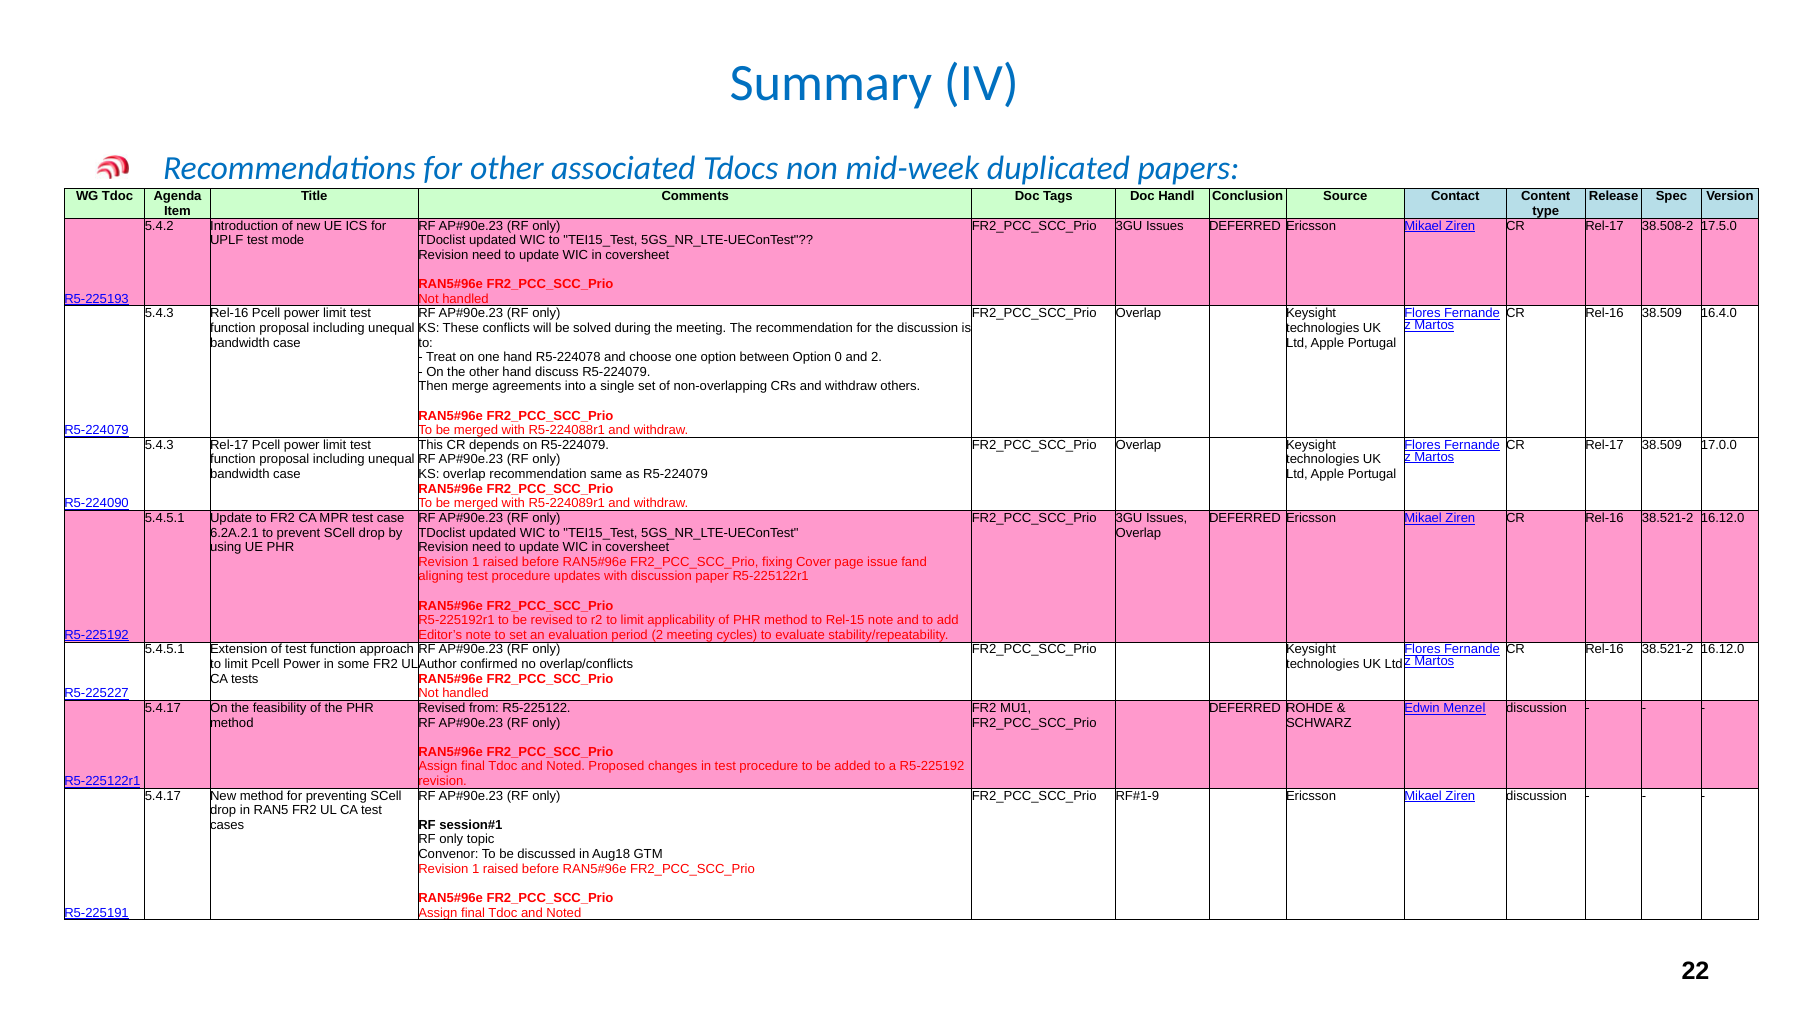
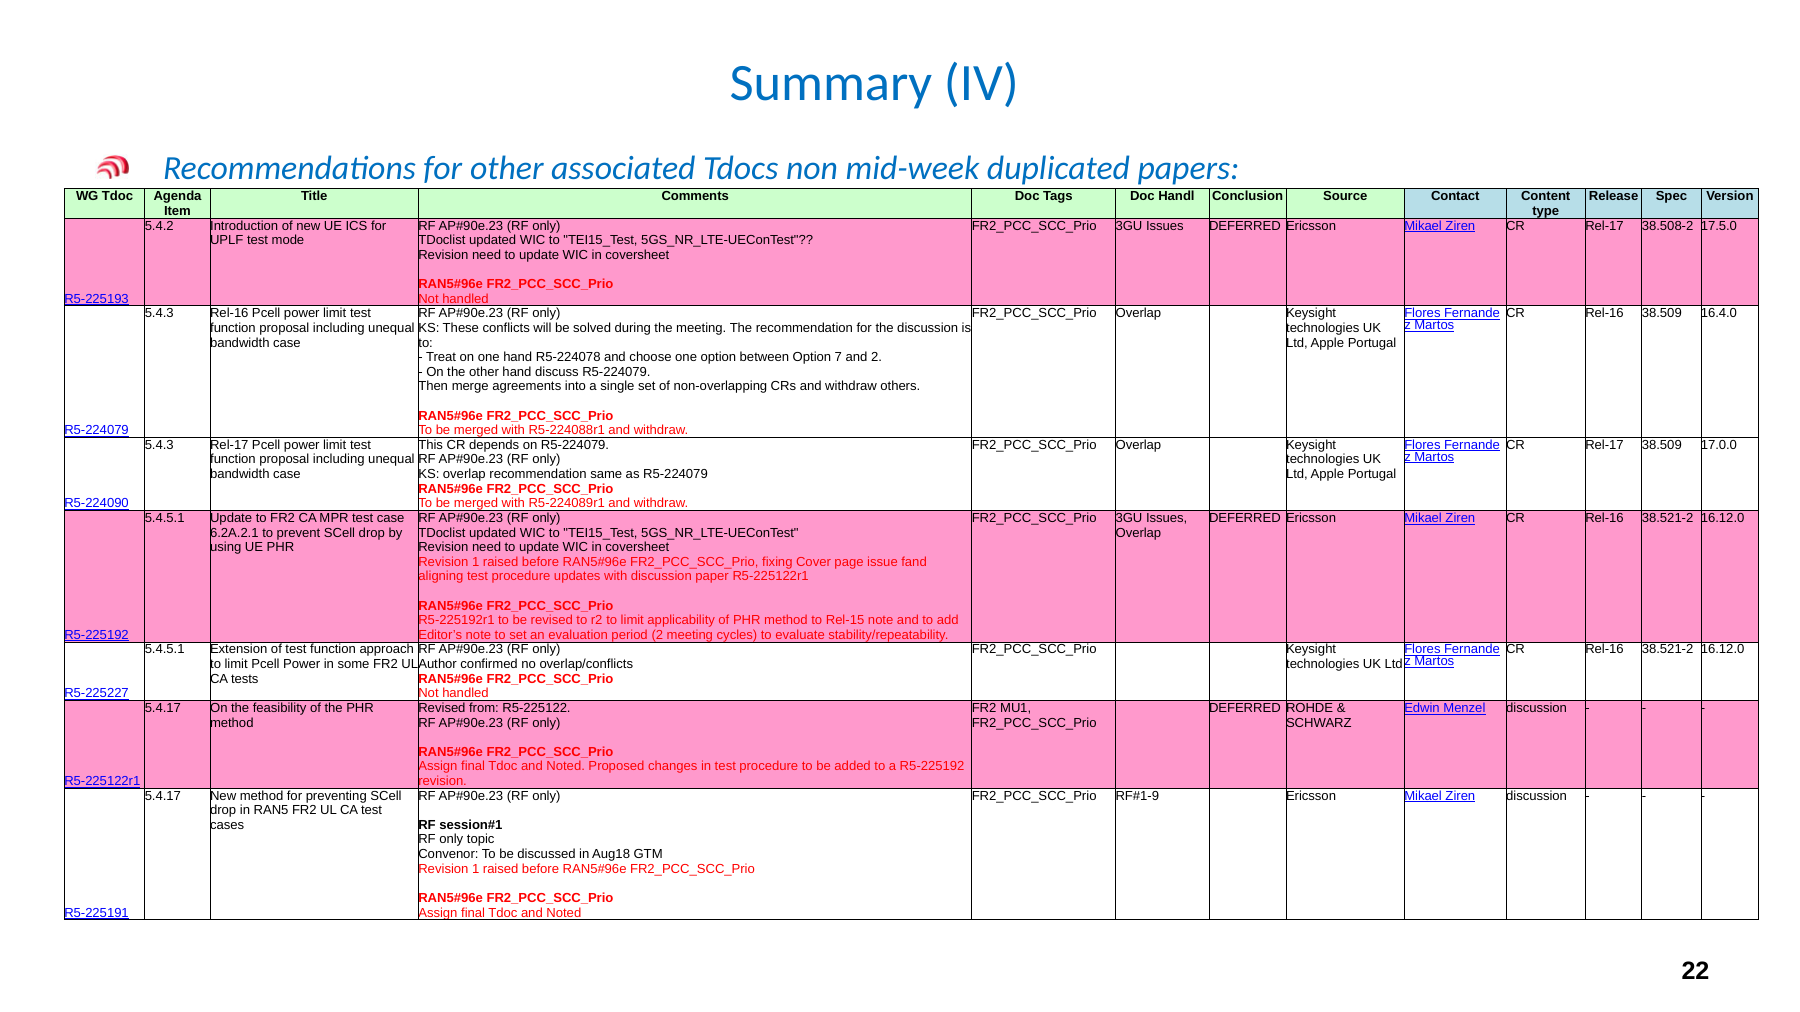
0: 0 -> 7
